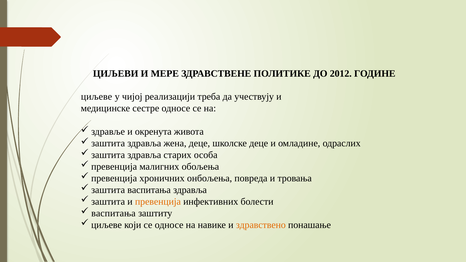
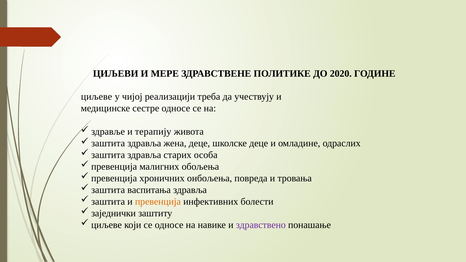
2012: 2012 -> 2020
окренута: окренута -> терапију
васпитања at (113, 213): васпитања -> заједнички
здравствено colour: orange -> purple
